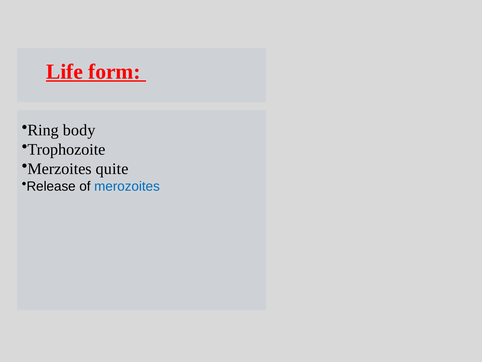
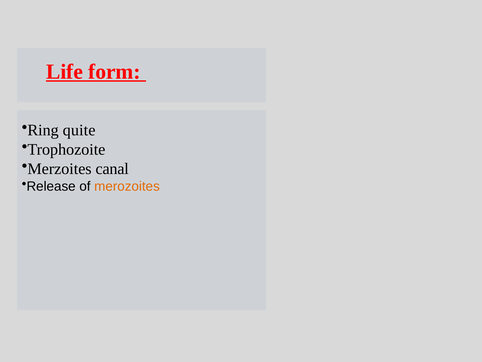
body: body -> quite
quite: quite -> canal
merozoites colour: blue -> orange
